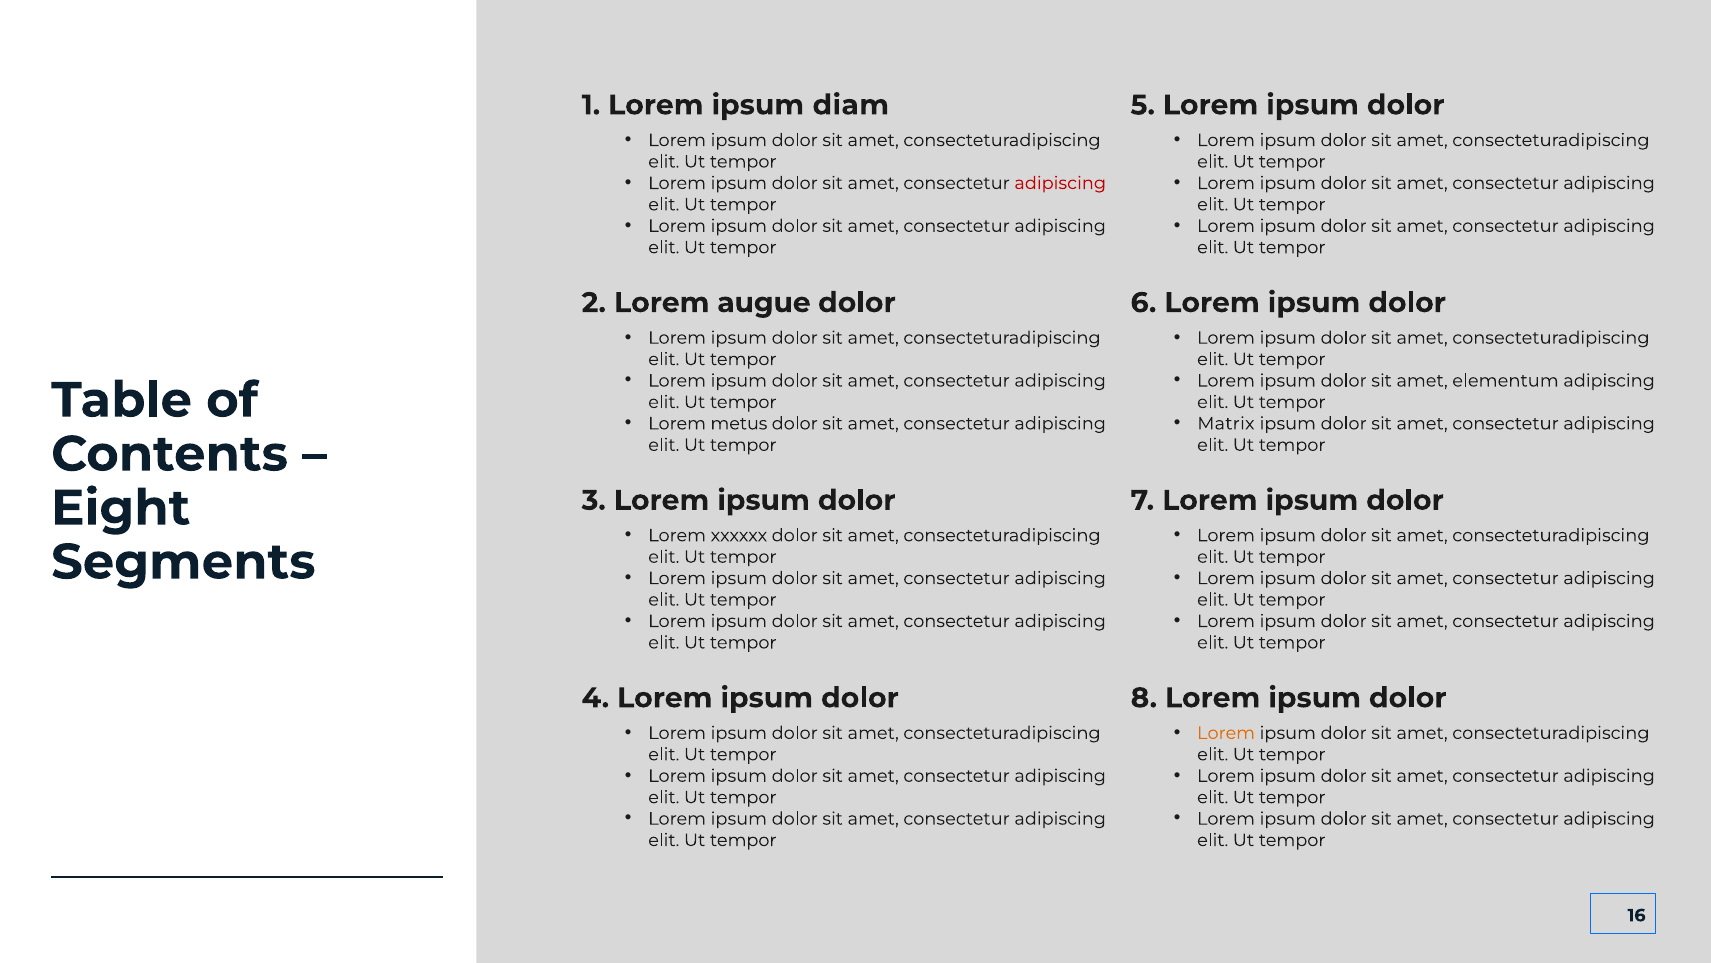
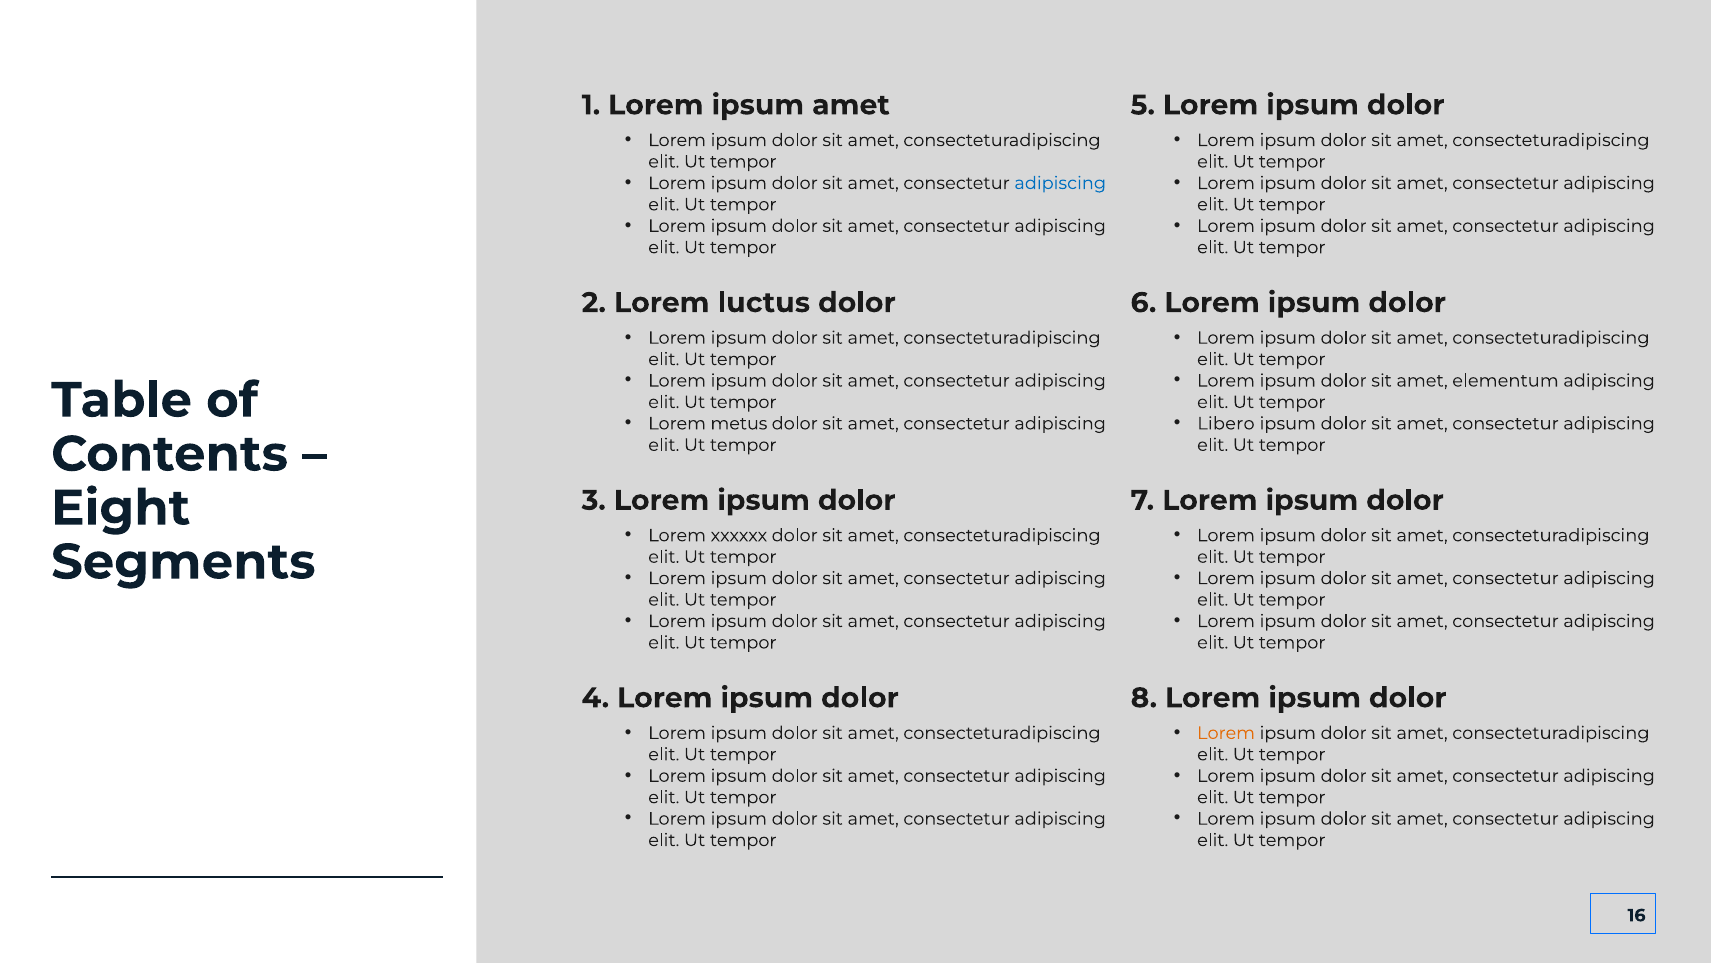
ipsum diam: diam -> amet
adipiscing at (1060, 183) colour: red -> blue
augue: augue -> luctus
Matrix: Matrix -> Libero
